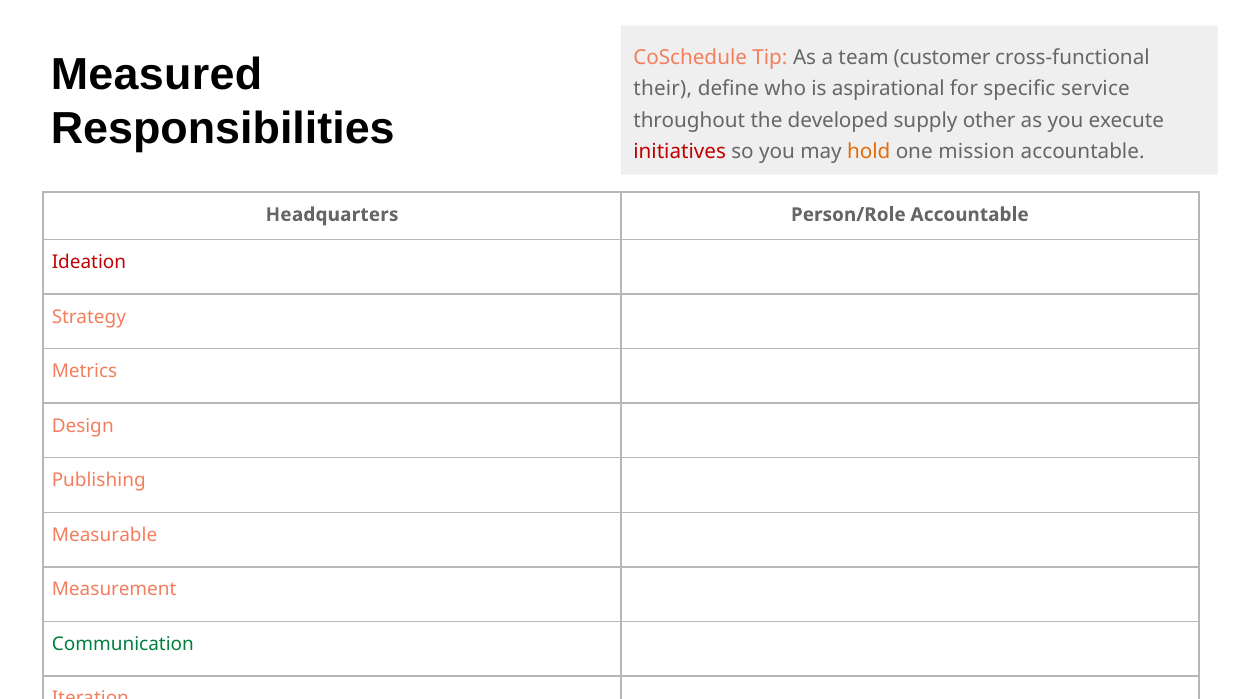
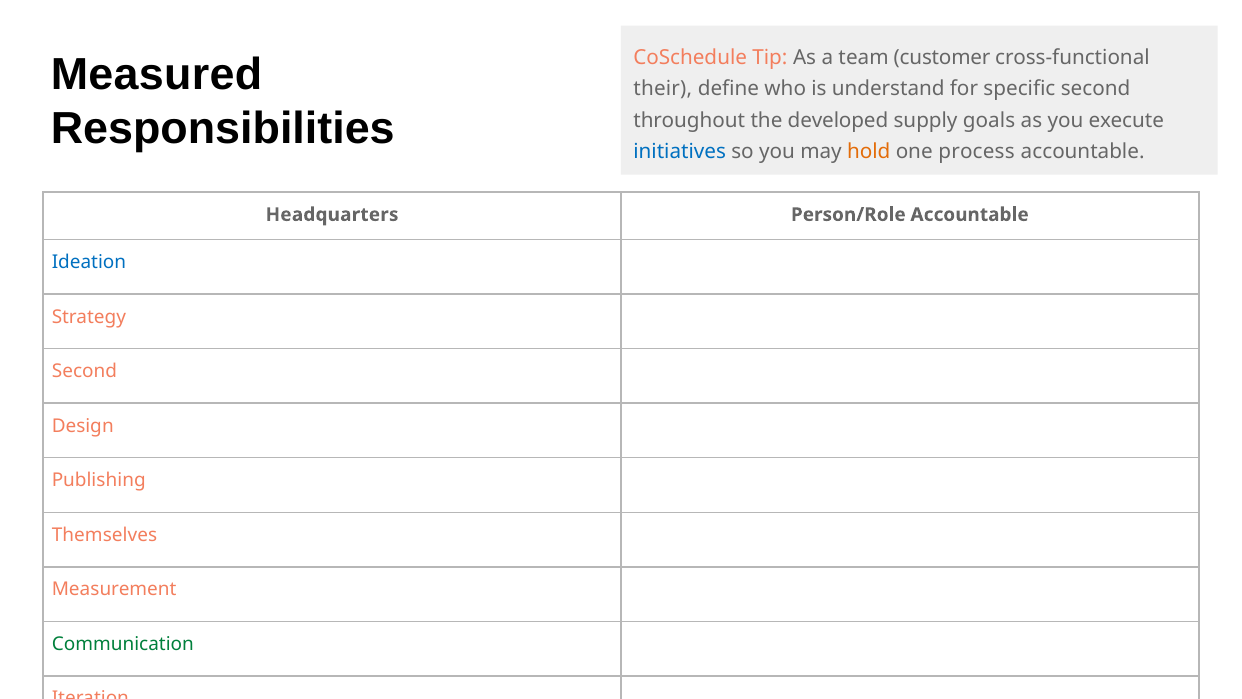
aspirational: aspirational -> understand
specific service: service -> second
other: other -> goals
initiatives colour: red -> blue
mission: mission -> process
Ideation colour: red -> blue
Metrics at (85, 371): Metrics -> Second
Measurable: Measurable -> Themselves
